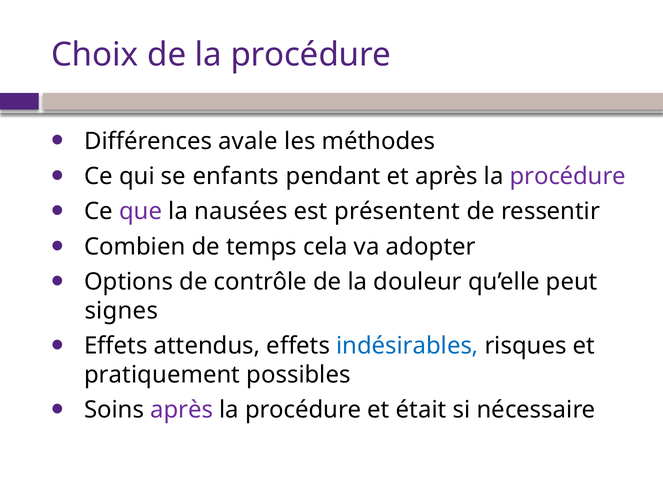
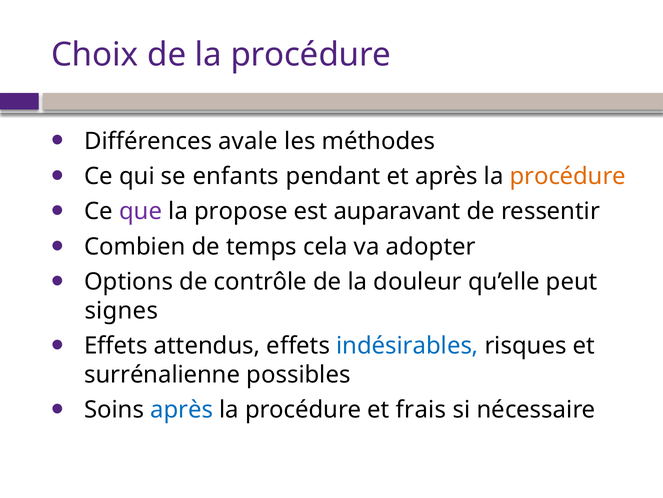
procédure at (568, 176) colour: purple -> orange
nausées: nausées -> propose
présentent: présentent -> auparavant
pratiquement: pratiquement -> surrénalienne
après at (182, 409) colour: purple -> blue
était: était -> frais
